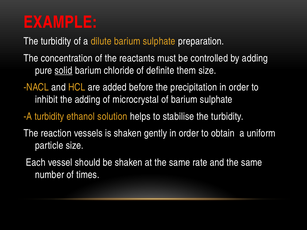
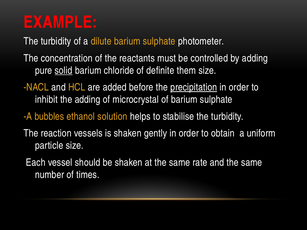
preparation: preparation -> photometer
precipitation underline: none -> present
A turbidity: turbidity -> bubbles
